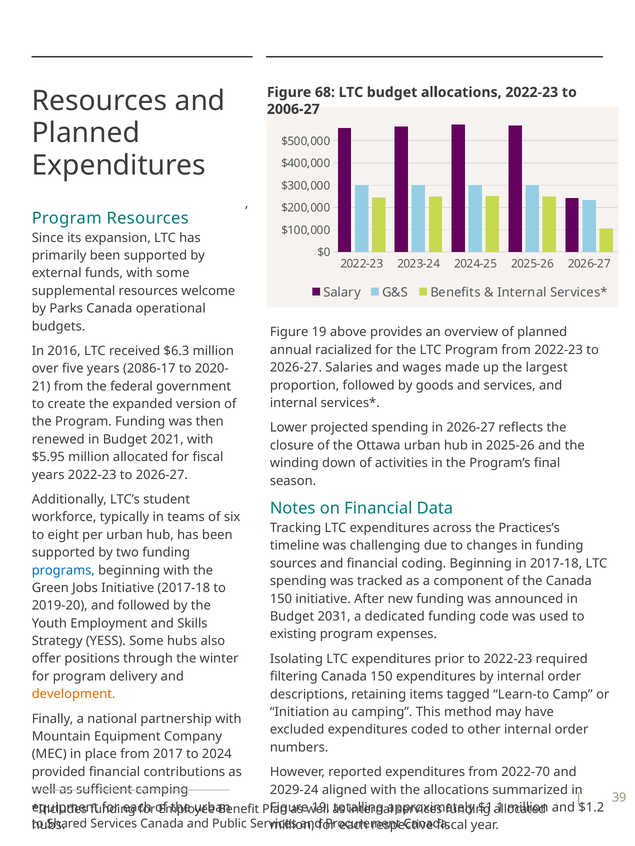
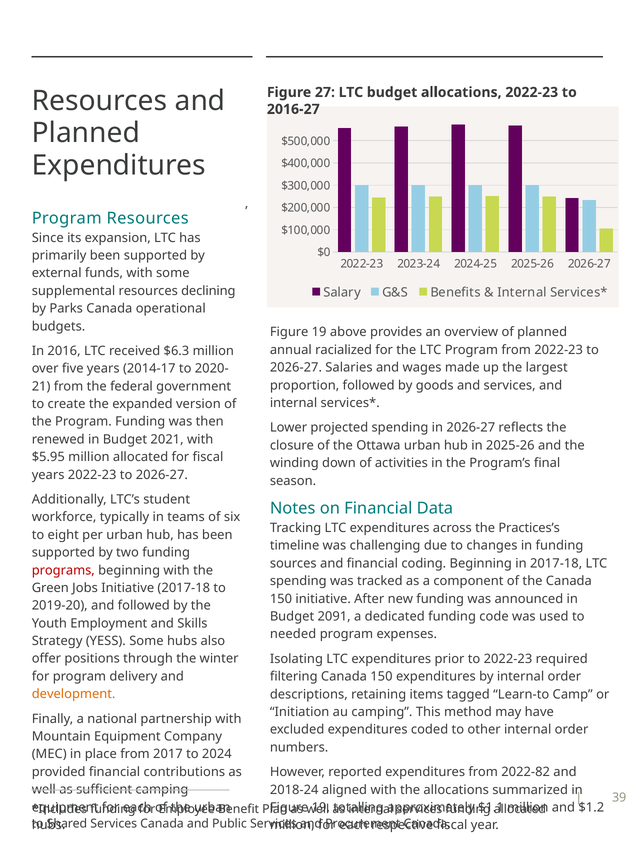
68: 68 -> 27
2006-27: 2006-27 -> 2016-27
welcome: welcome -> declining
2086-17: 2086-17 -> 2014-17
programs colour: blue -> red
2031: 2031 -> 2091
existing: existing -> needed
2022-70: 2022-70 -> 2022-82
2029-24: 2029-24 -> 2018-24
